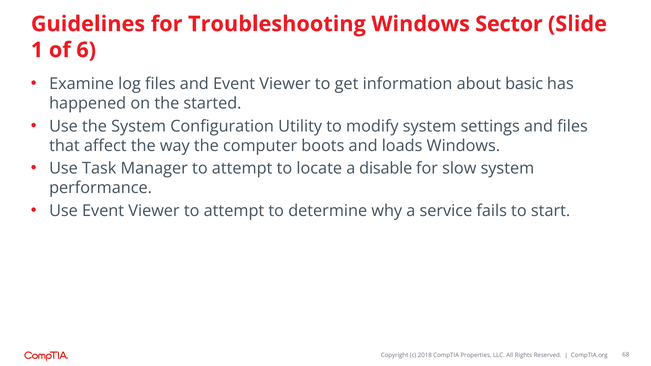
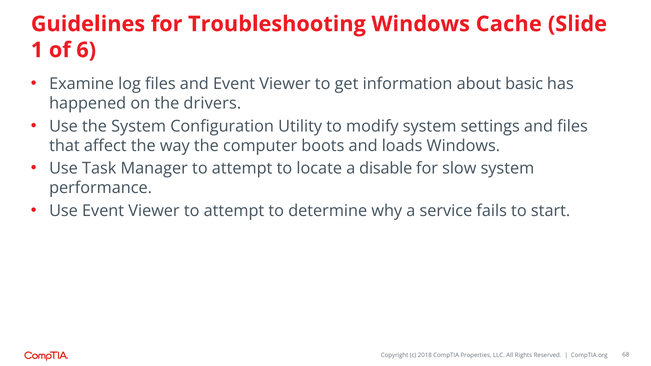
Sector: Sector -> Cache
started: started -> drivers
